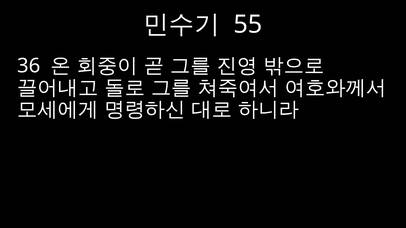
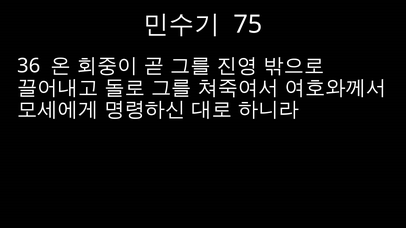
55: 55 -> 75
